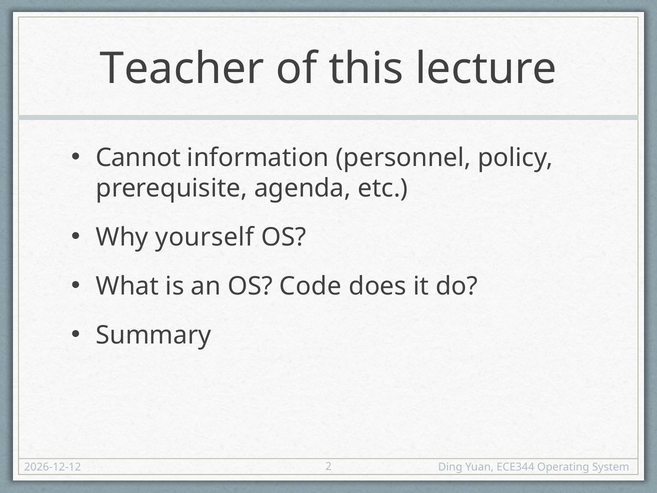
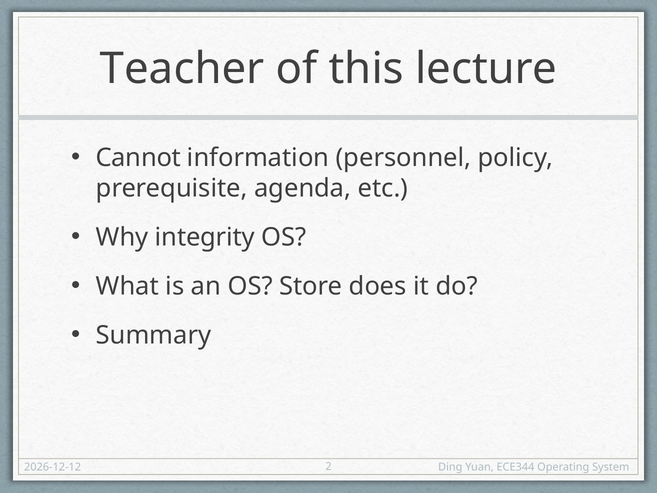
yourself: yourself -> integrity
Code: Code -> Store
